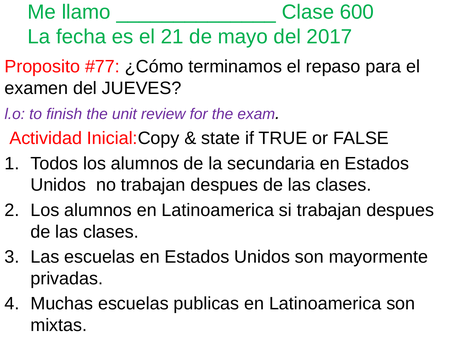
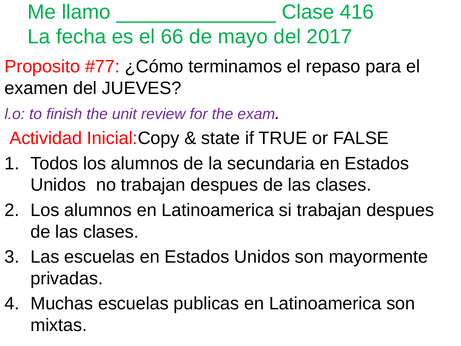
600: 600 -> 416
21: 21 -> 66
